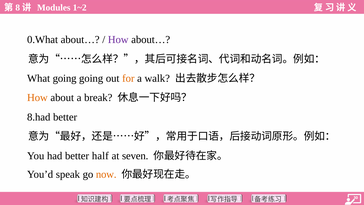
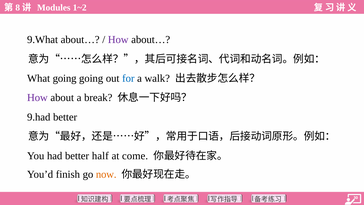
0.What: 0.What -> 9.What
for colour: orange -> blue
How at (37, 98) colour: orange -> purple
8.had: 8.had -> 9.had
seven: seven -> come
speak: speak -> finish
